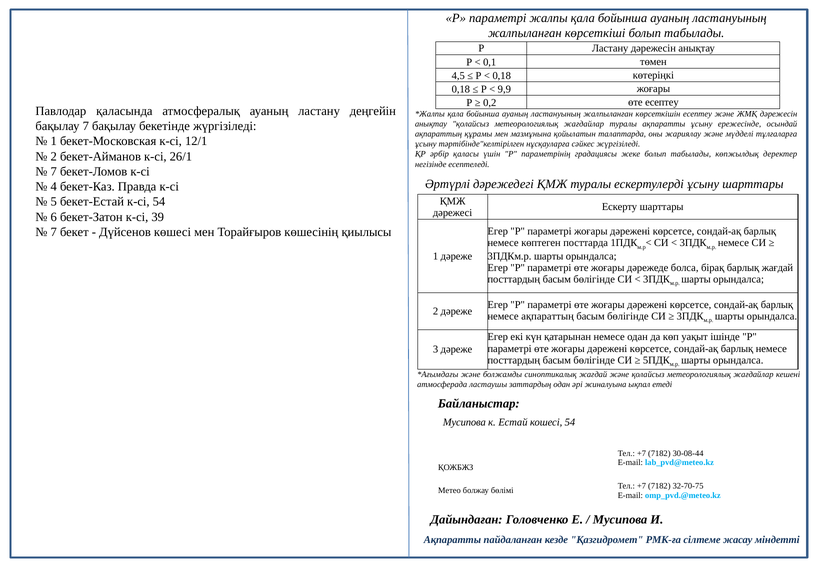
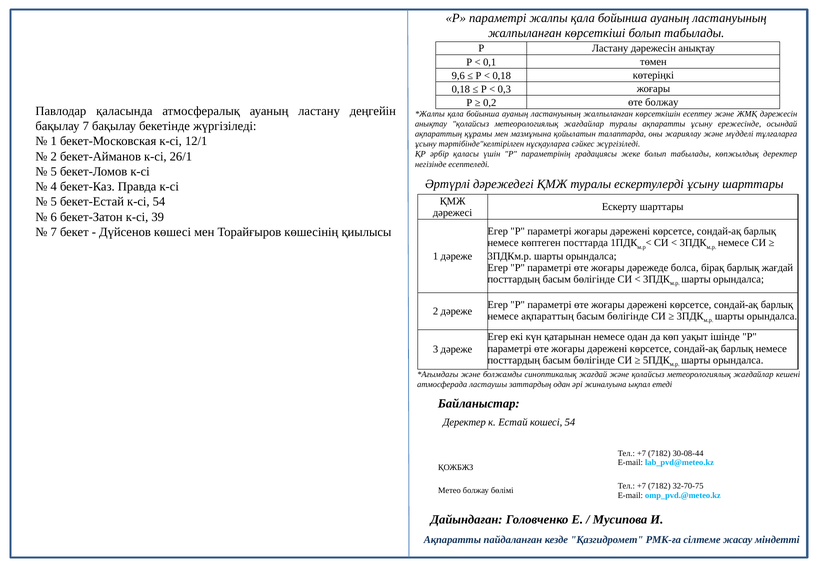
4,5: 4,5 -> 9,6
9,9: 9,9 -> 0,3
өте есептеу: есептеу -> болжау
7 at (54, 171): 7 -> 5
Мусипова at (464, 422): Мусипова -> Деректер
